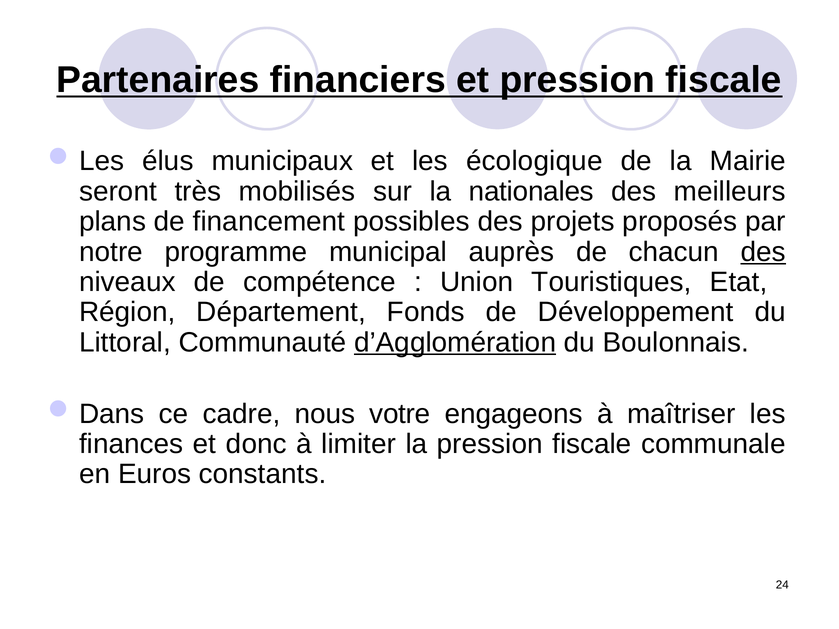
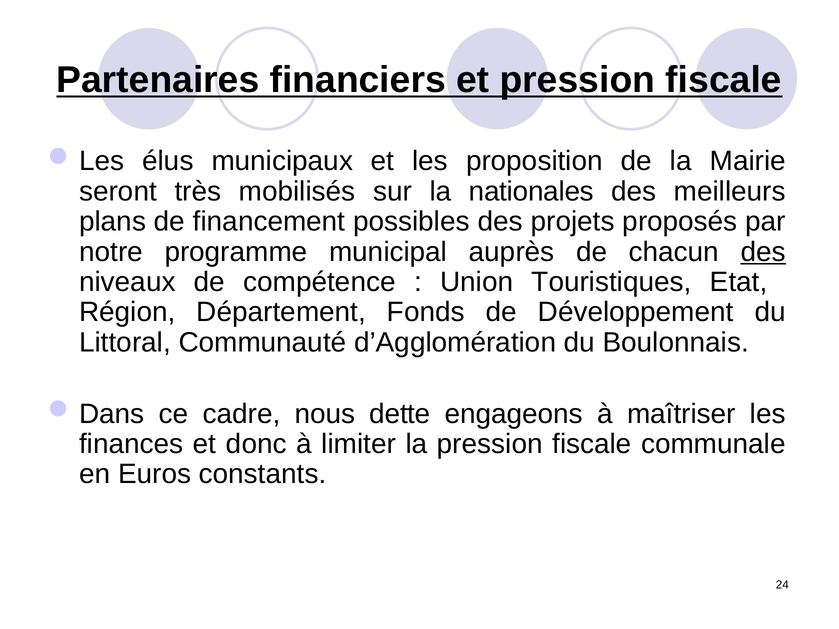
écologique: écologique -> proposition
d’Agglomération underline: present -> none
votre: votre -> dette
